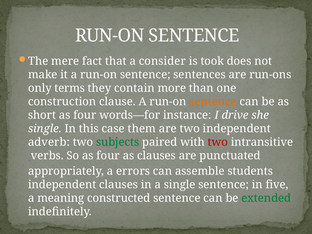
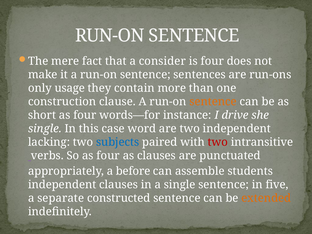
is took: took -> four
terms: terms -> usage
them: them -> word
adverb: adverb -> lacking
subjects colour: green -> blue
errors: errors -> before
meaning: meaning -> separate
extended colour: green -> orange
